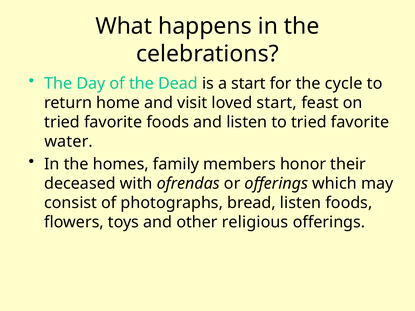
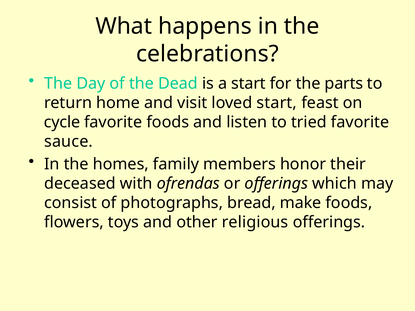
cycle: cycle -> parts
tried at (62, 122): tried -> cycle
water: water -> sauce
bread listen: listen -> make
